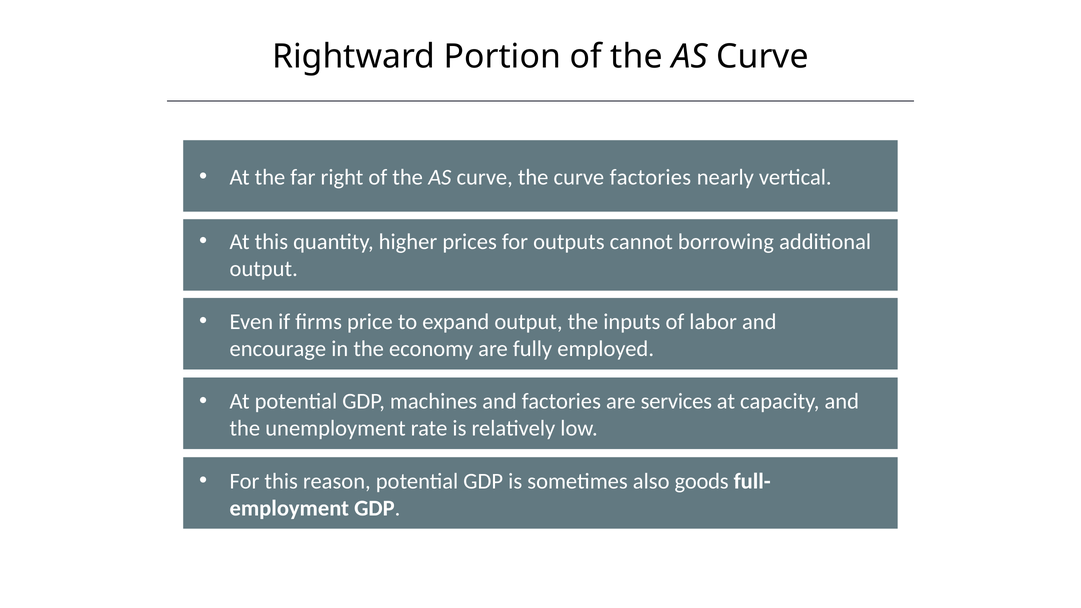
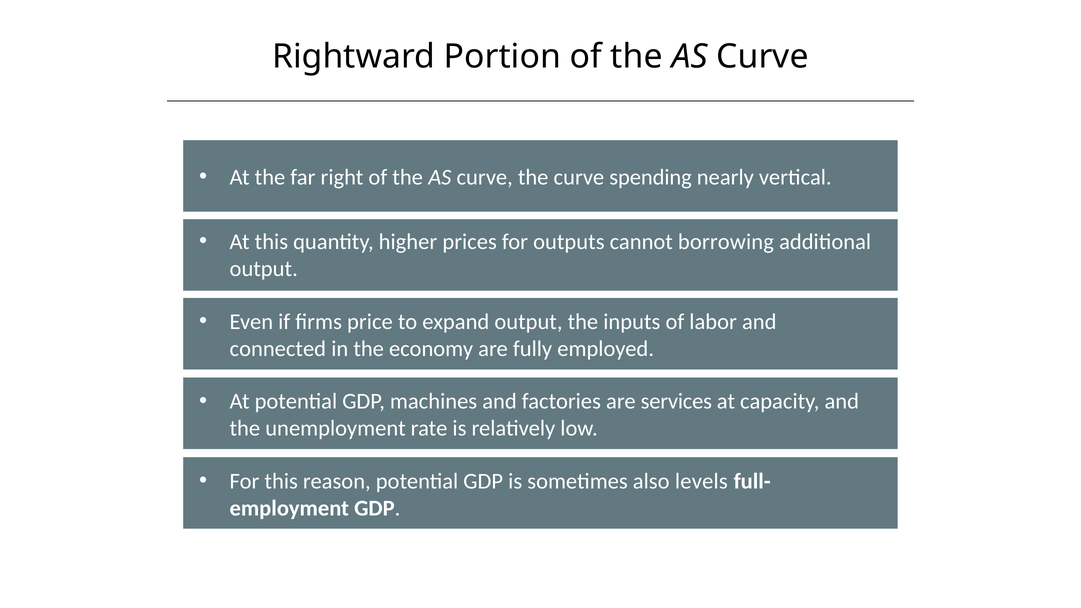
curve factories: factories -> spending
encourage: encourage -> connected
goods: goods -> levels
